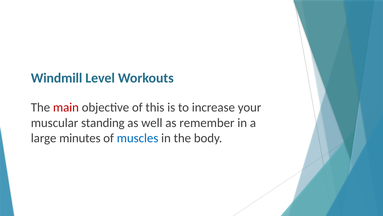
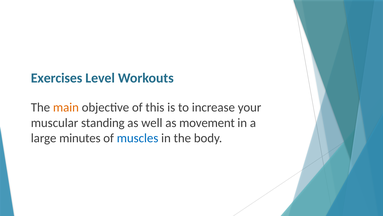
Windmill: Windmill -> Exercises
main colour: red -> orange
remember: remember -> movement
